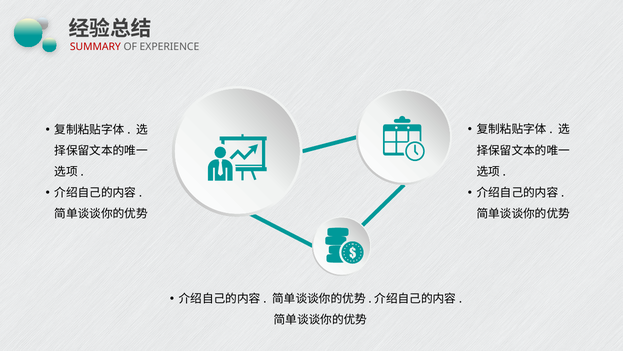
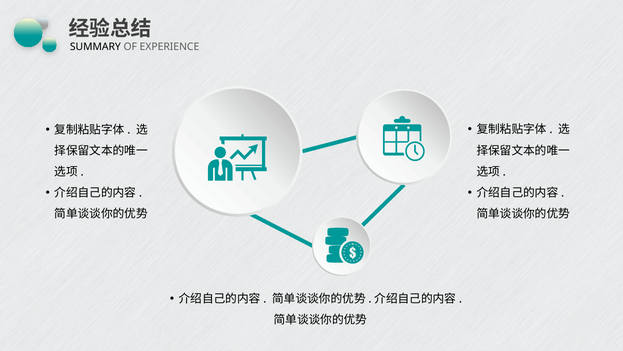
SUMMARY colour: red -> black
